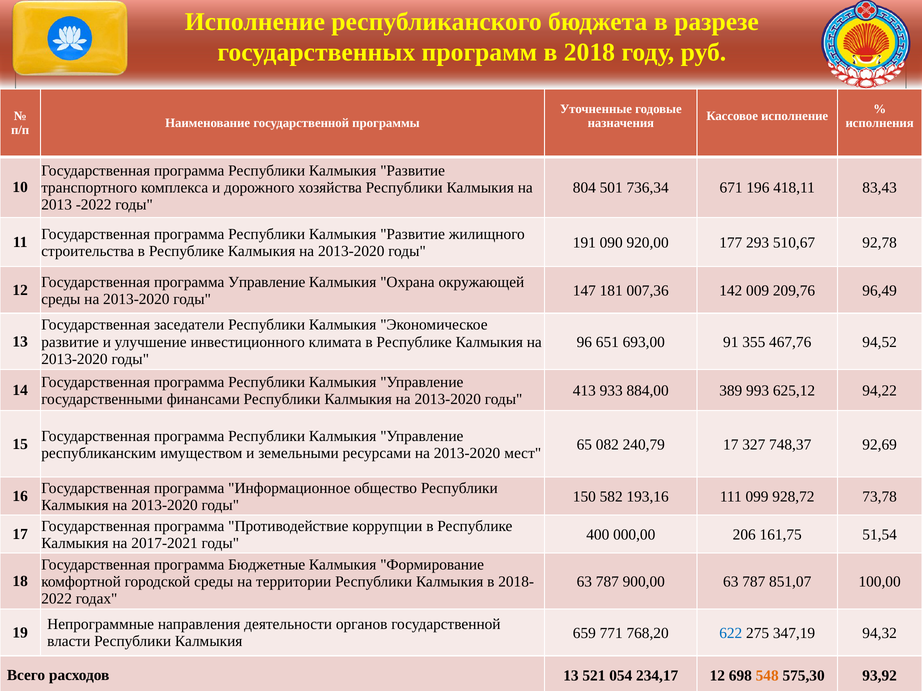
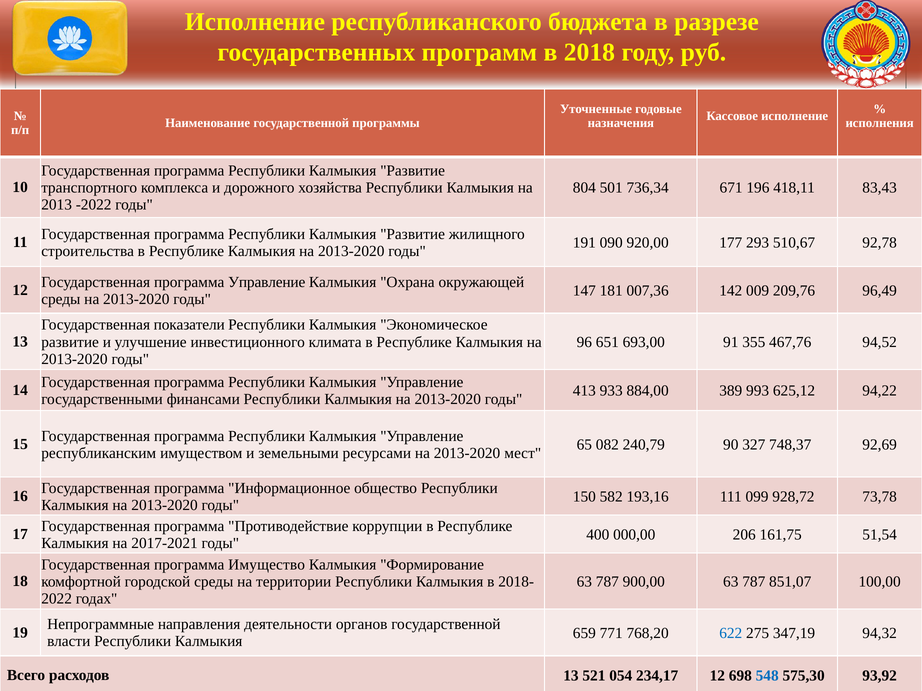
заседатели: заседатели -> показатели
240,79 17: 17 -> 90
Бюджетные: Бюджетные -> Имущество
548 colour: orange -> blue
